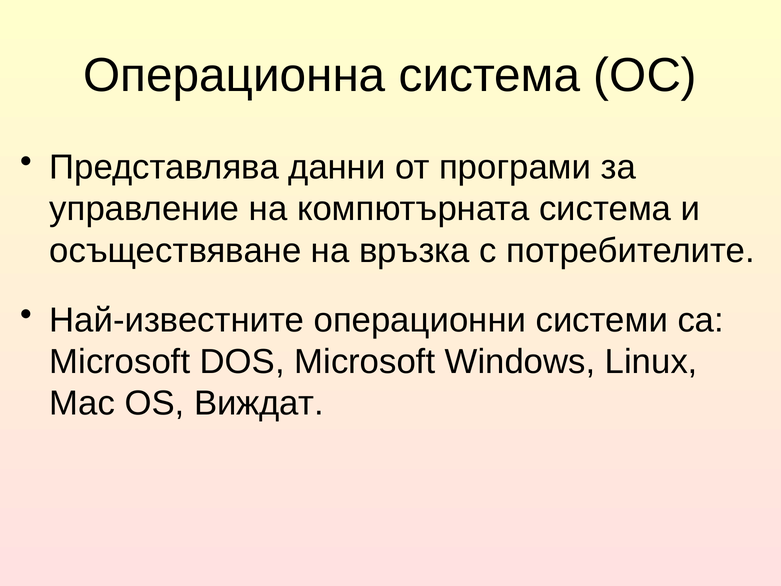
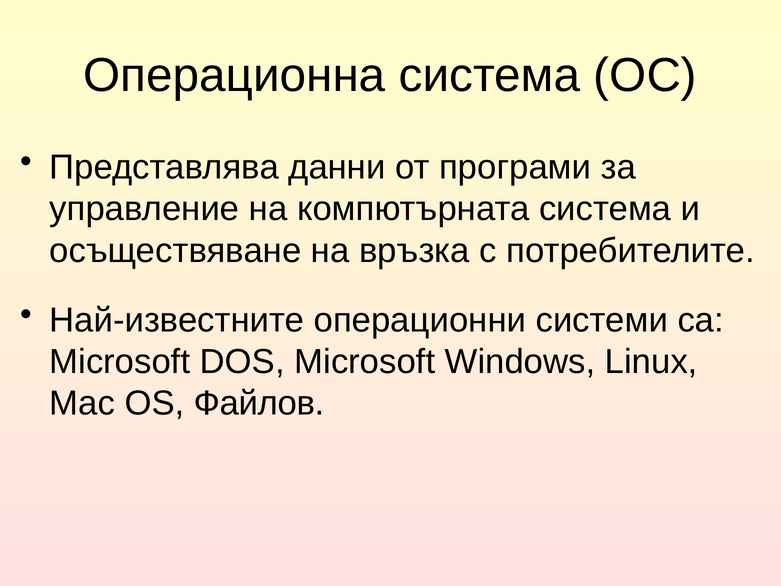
Виждат: Виждат -> Файлов
